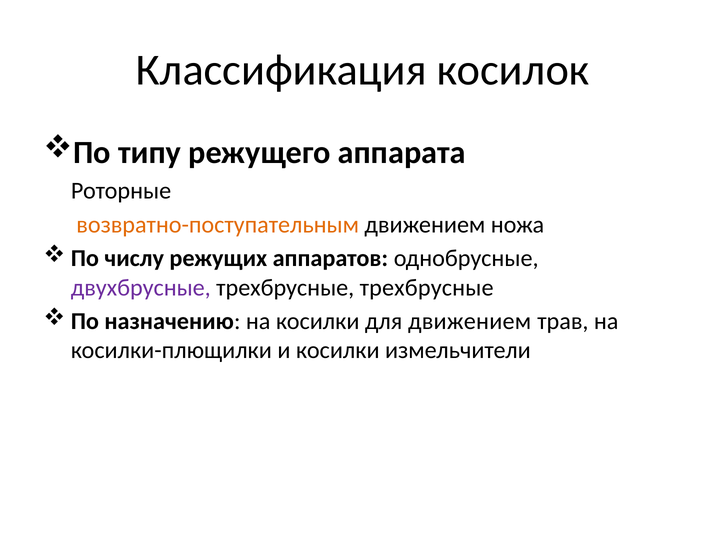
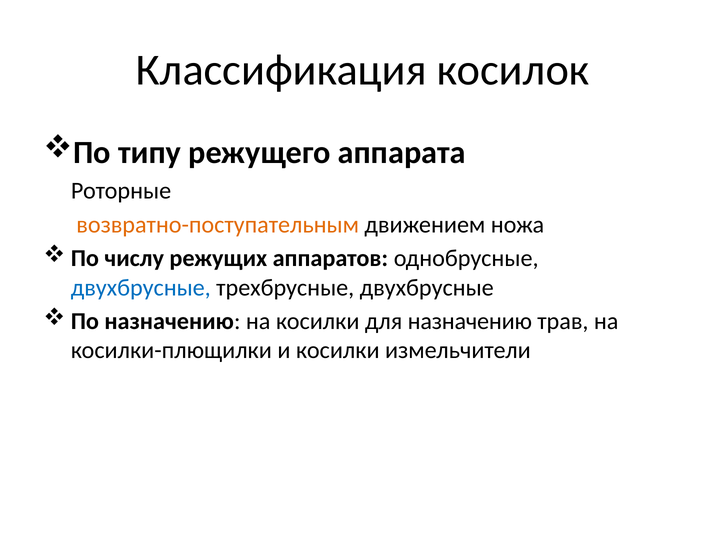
двухбрусные at (141, 287) colour: purple -> blue
трехбрусные трехбрусные: трехбрусные -> двухбрусные
для движением: движением -> назначению
